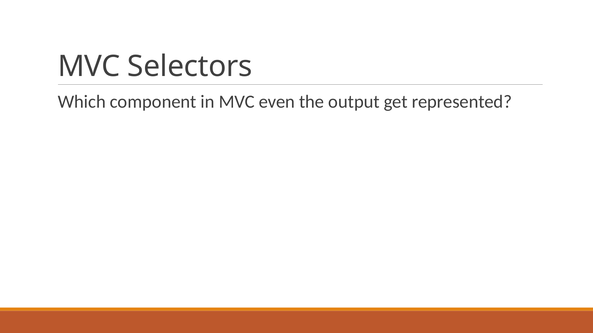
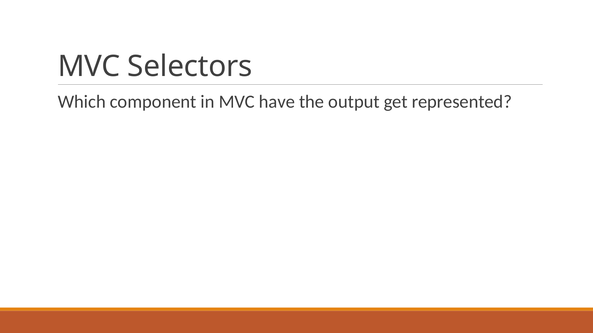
even: even -> have
